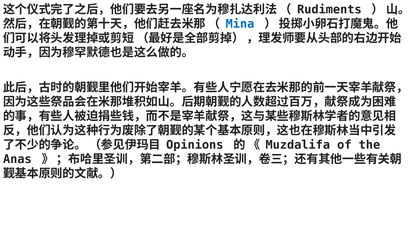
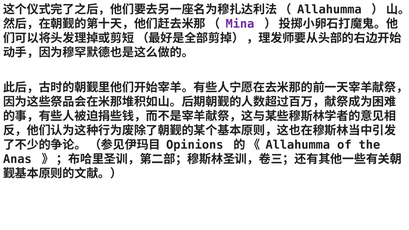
Rudiments at (329, 9): Rudiments -> Allahumma
Mina colour: blue -> purple
Muzdalifa at (298, 145): Muzdalifa -> Allahumma
